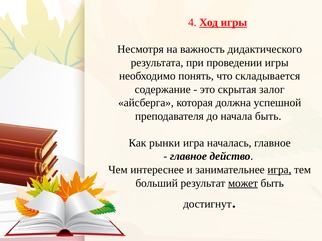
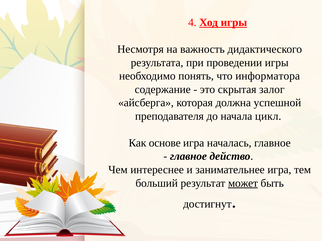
складывается: складывается -> информатора
начала быть: быть -> цикл
рынки: рынки -> основе
игра at (279, 170) underline: present -> none
